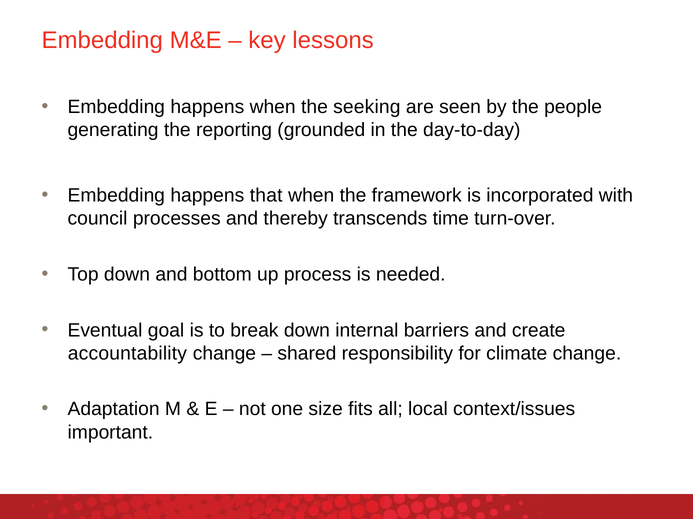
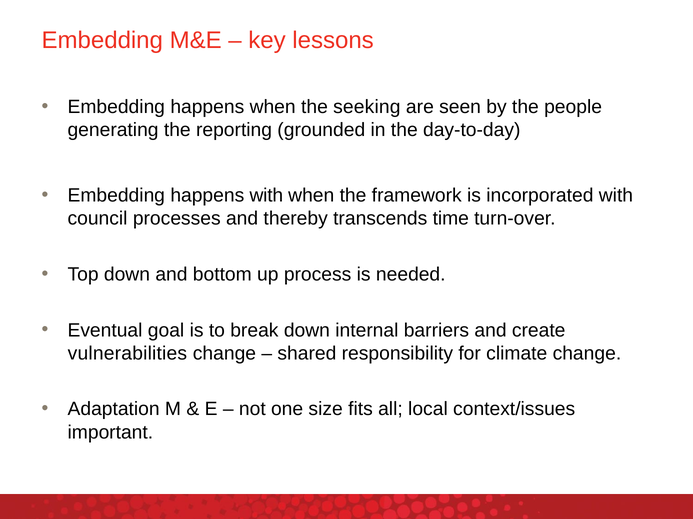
happens that: that -> with
accountability: accountability -> vulnerabilities
